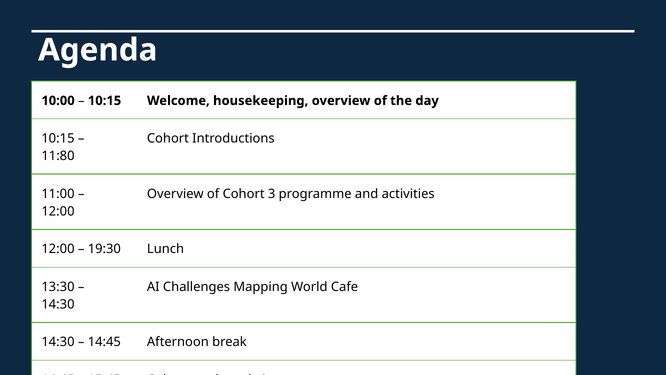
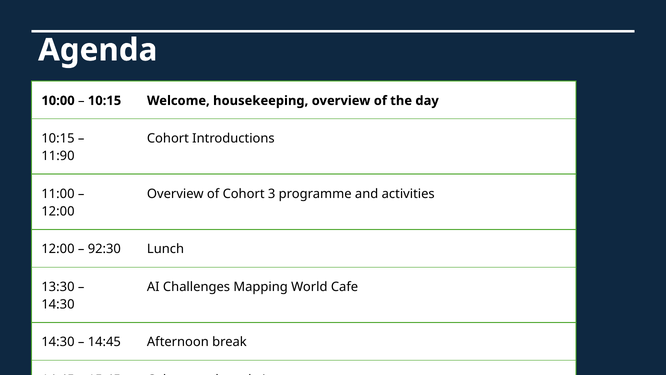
11:80: 11:80 -> 11:90
19:30: 19:30 -> 92:30
